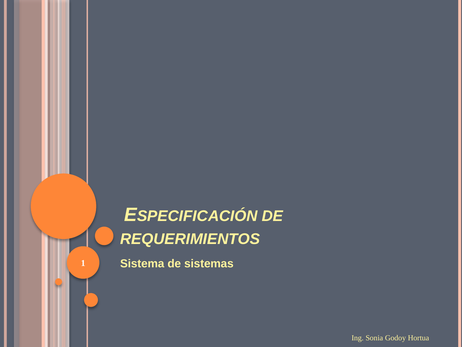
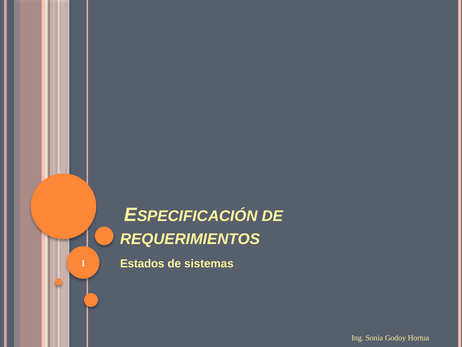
Sistema: Sistema -> Estados
